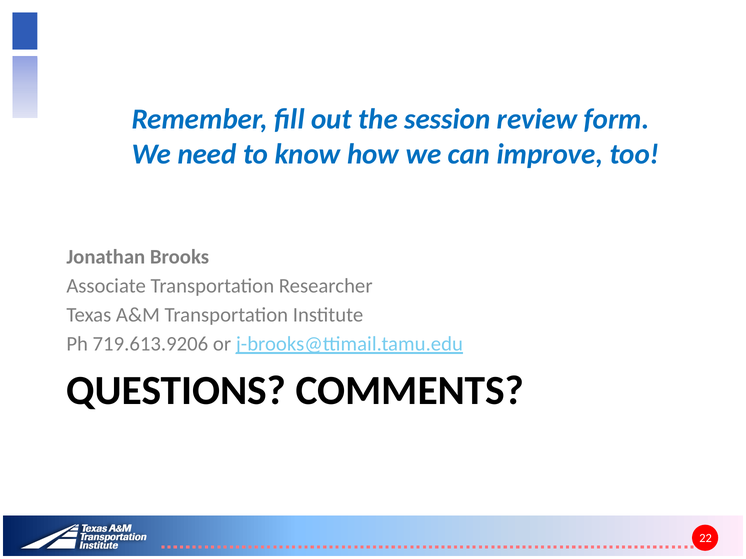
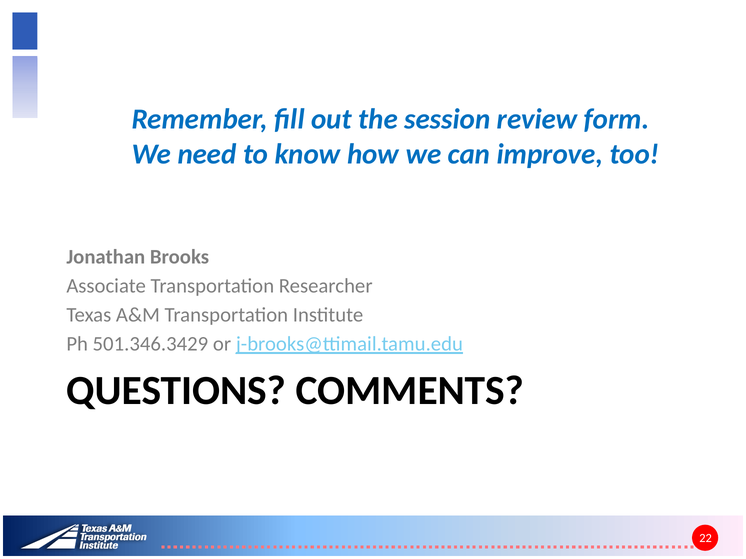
719.613.9206: 719.613.9206 -> 501.346.3429
